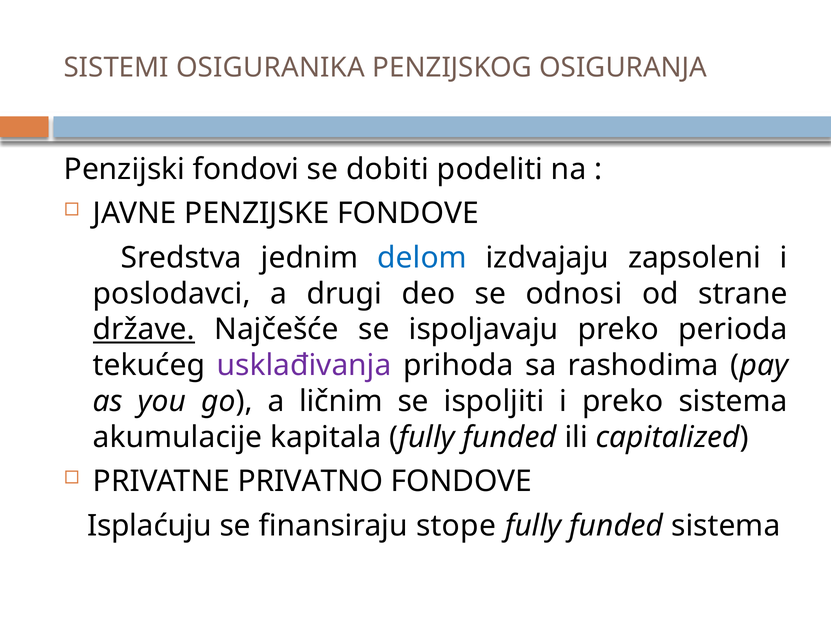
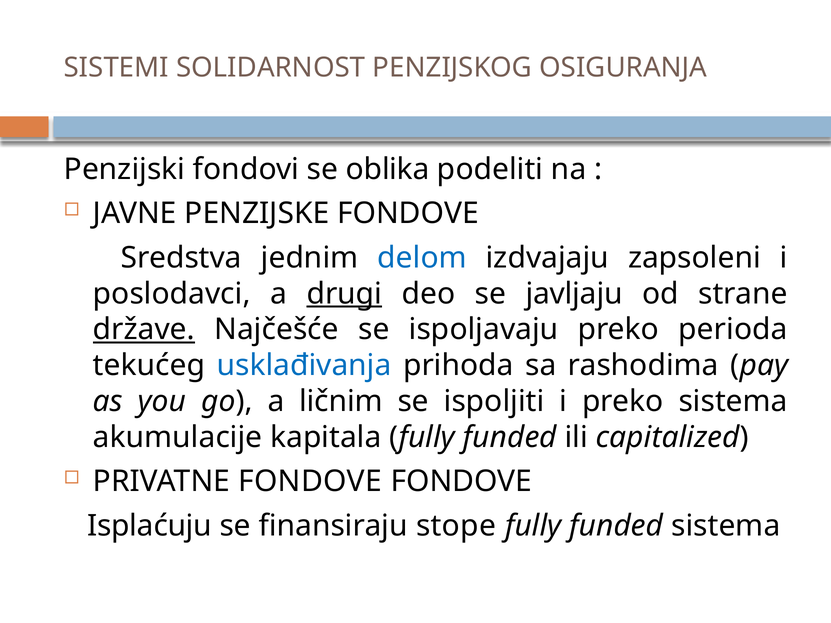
OSIGURANIKA: OSIGURANIKA -> SOLIDARNOST
dobiti: dobiti -> oblika
drugi underline: none -> present
odnosi: odnosi -> javljaju
usklađivanja colour: purple -> blue
PRIVATNE PRIVATNO: PRIVATNO -> FONDOVE
